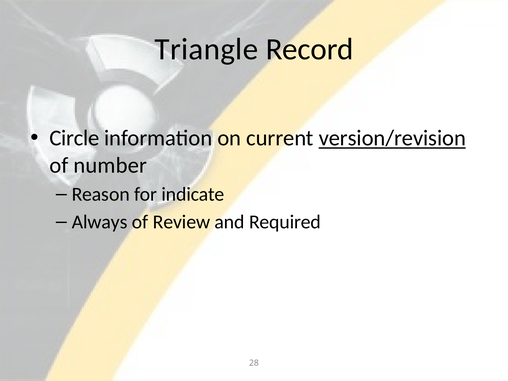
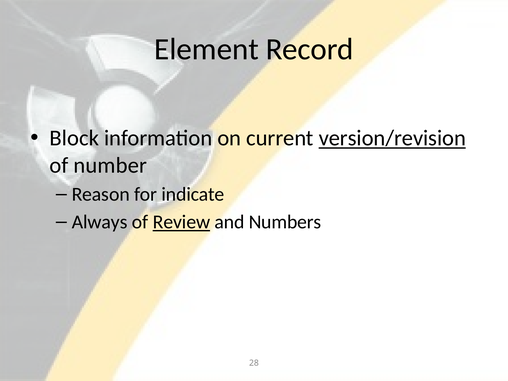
Triangle: Triangle -> Element
Circle: Circle -> Block
Review underline: none -> present
Required: Required -> Numbers
